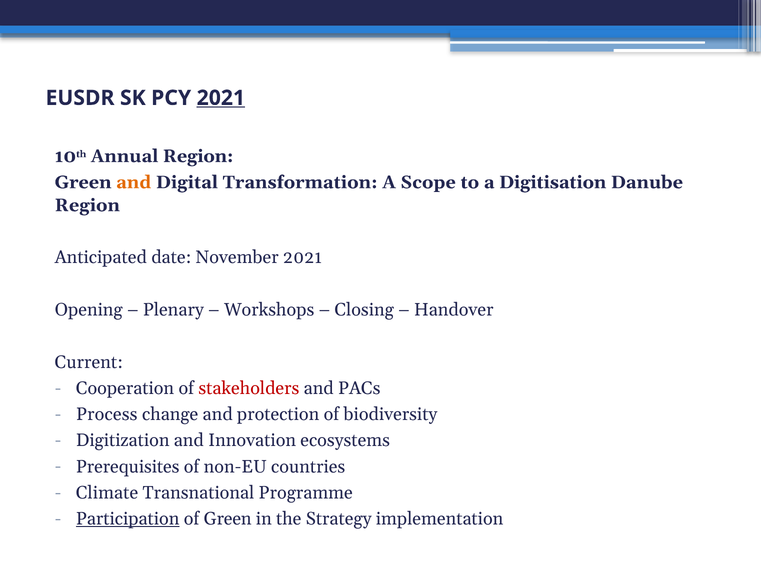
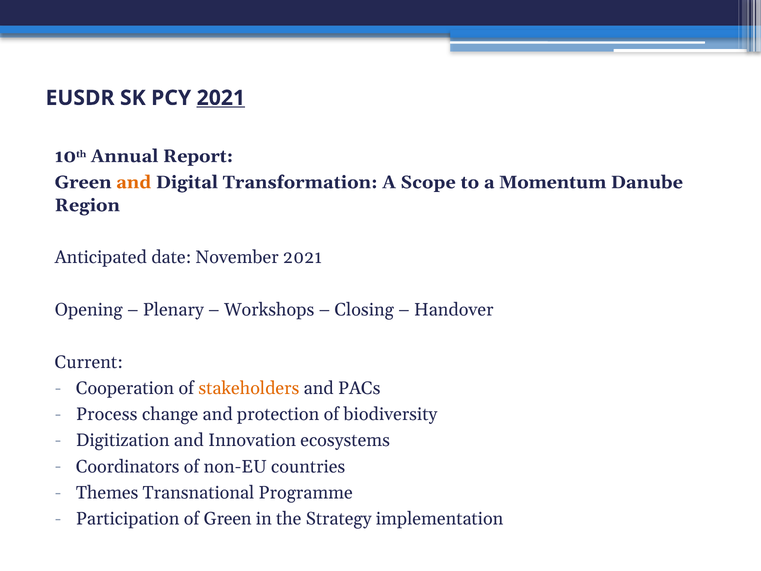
Annual Region: Region -> Report
Digitisation: Digitisation -> Momentum
stakeholders colour: red -> orange
Prerequisites: Prerequisites -> Coordinators
Climate: Climate -> Themes
Participation underline: present -> none
